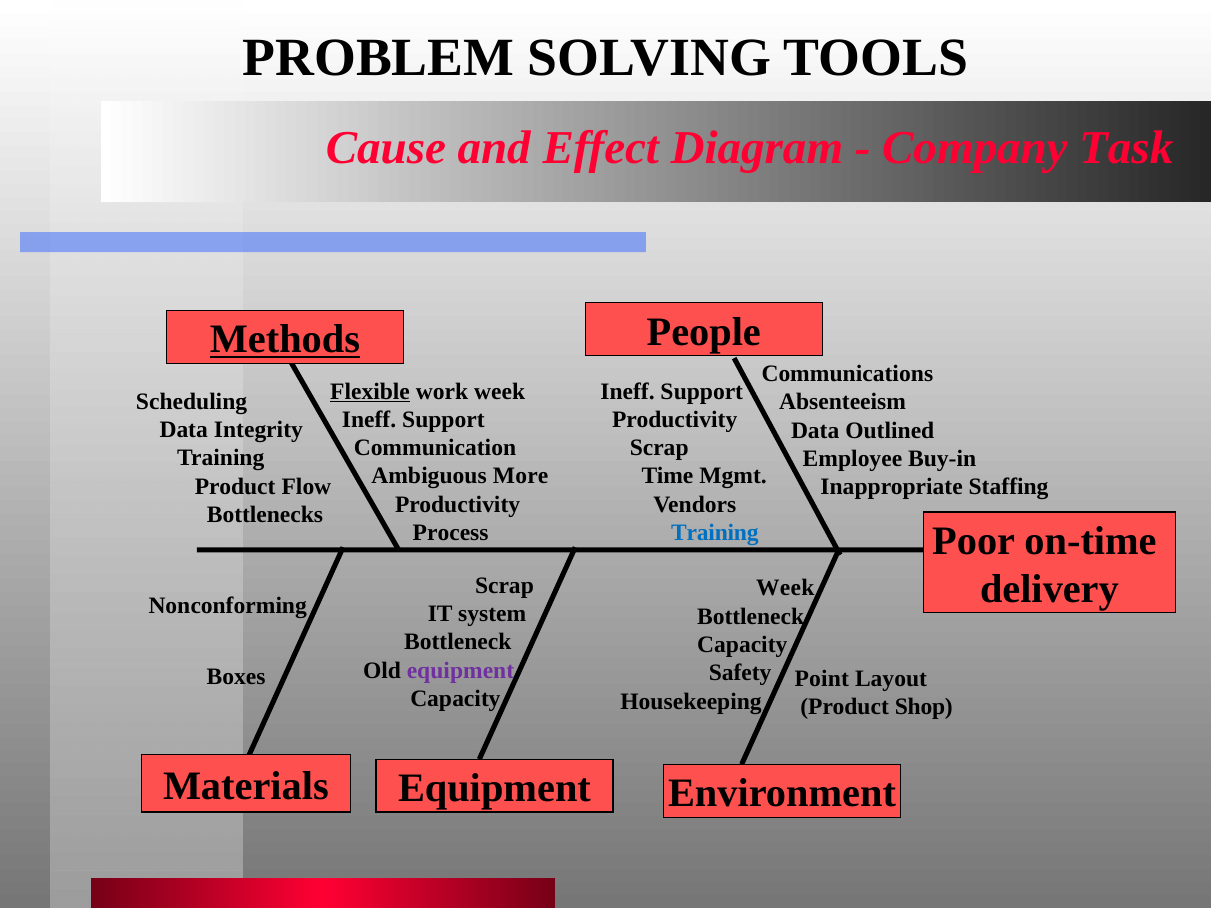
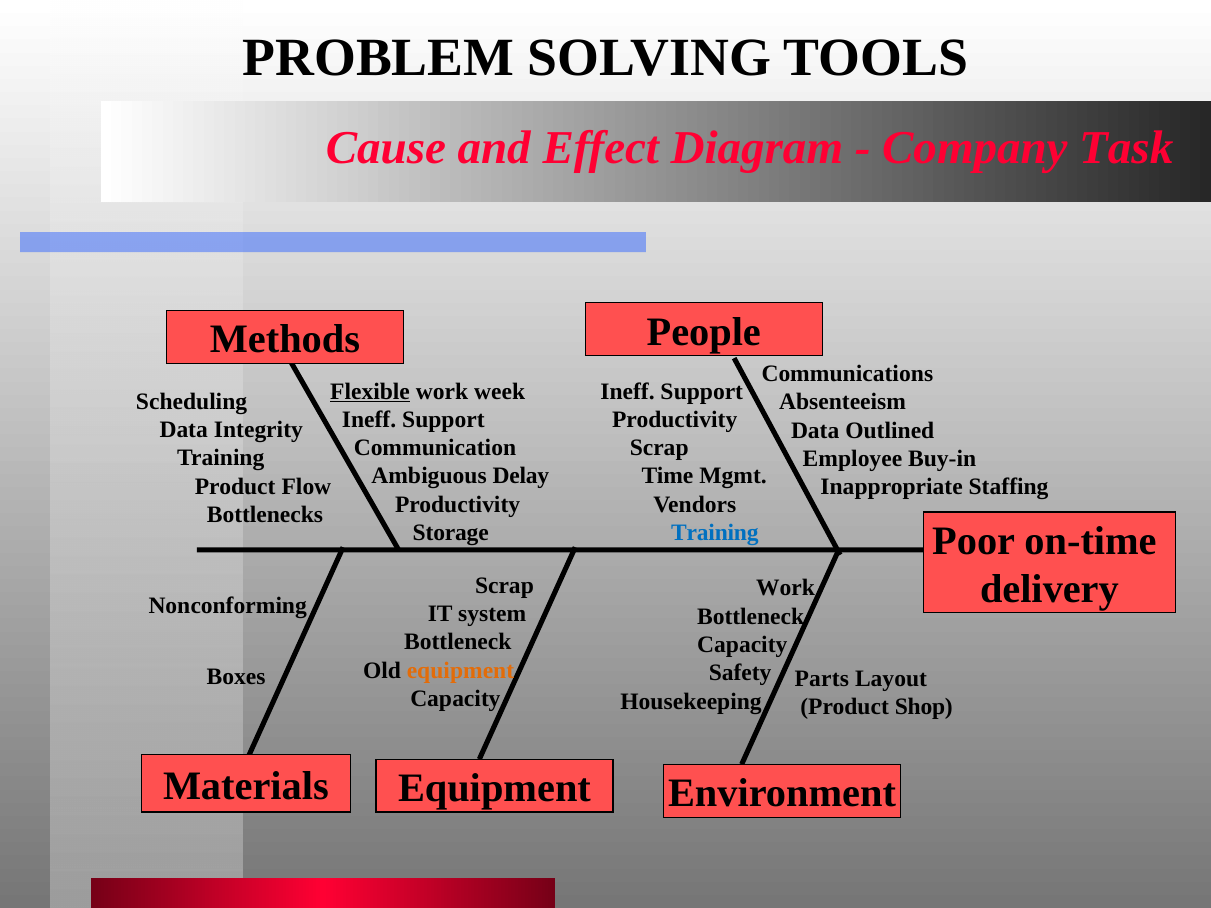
Methods underline: present -> none
More: More -> Delay
Process: Process -> Storage
Week at (785, 588): Week -> Work
equipment at (460, 671) colour: purple -> orange
Point: Point -> Parts
